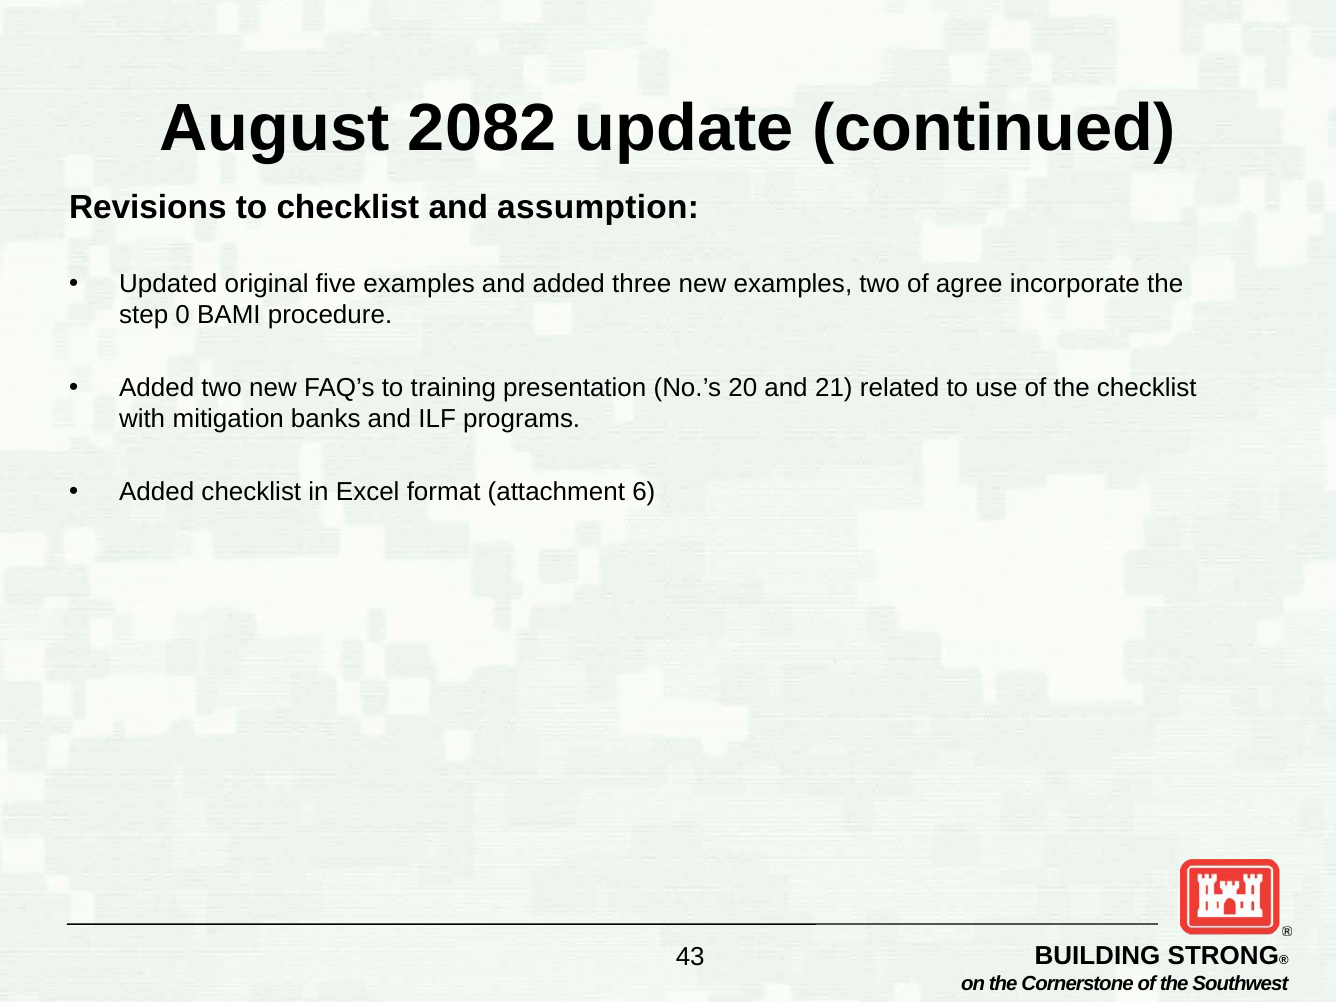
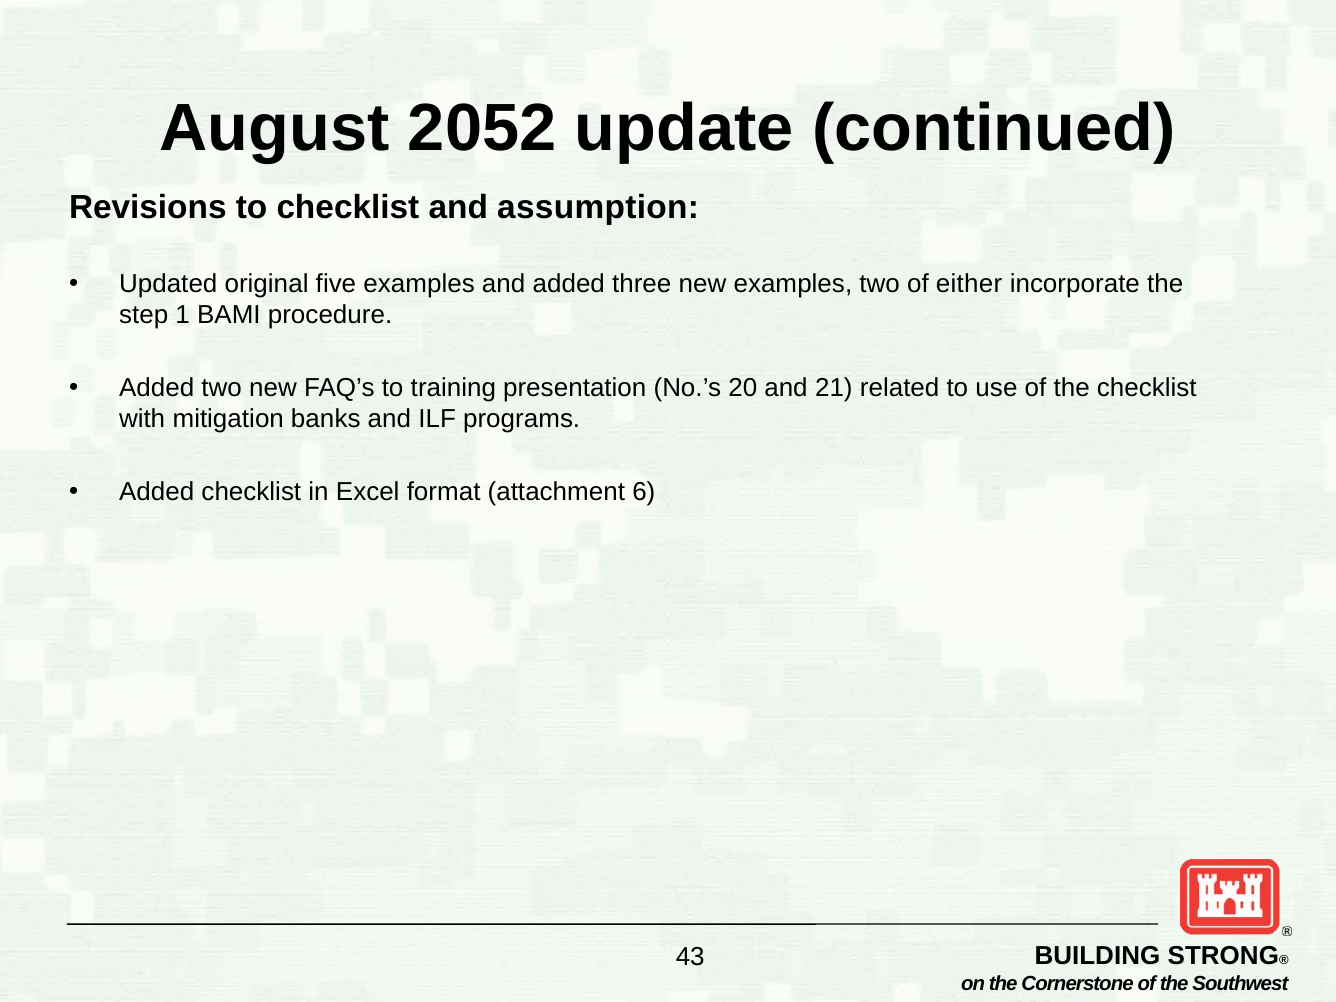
2082: 2082 -> 2052
agree: agree -> either
0: 0 -> 1
